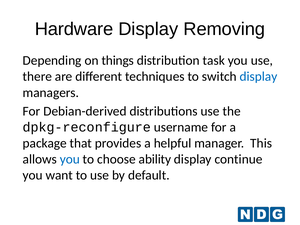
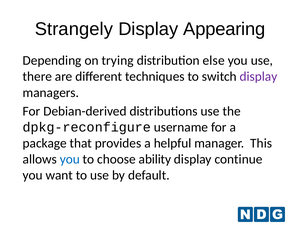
Hardware: Hardware -> Strangely
Removing: Removing -> Appearing
things: things -> trying
task: task -> else
display at (259, 77) colour: blue -> purple
